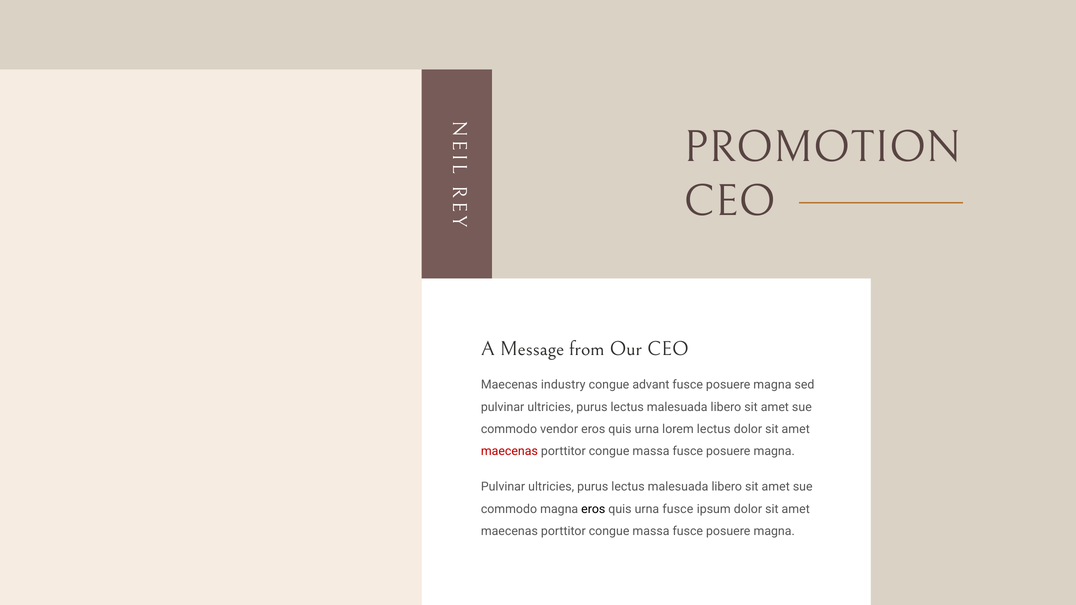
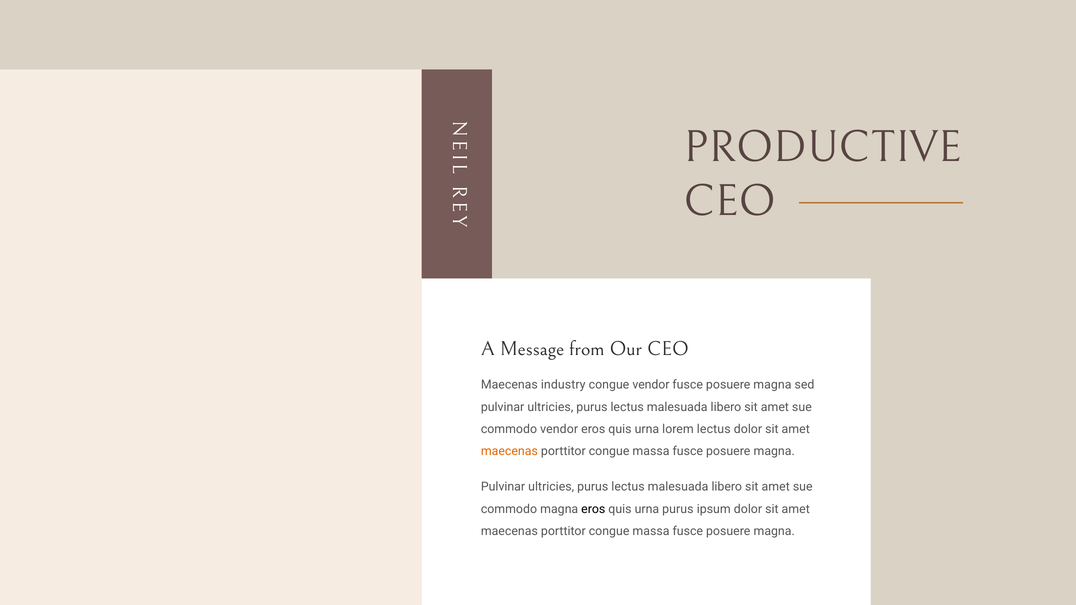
PROMOTION: PROMOTION -> PRODUCTIVE
congue advant: advant -> vendor
maecenas at (509, 452) colour: red -> orange
urna fusce: fusce -> purus
